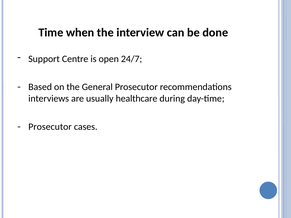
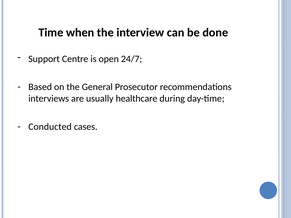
Prosecutor at (50, 127): Prosecutor -> Conducted
